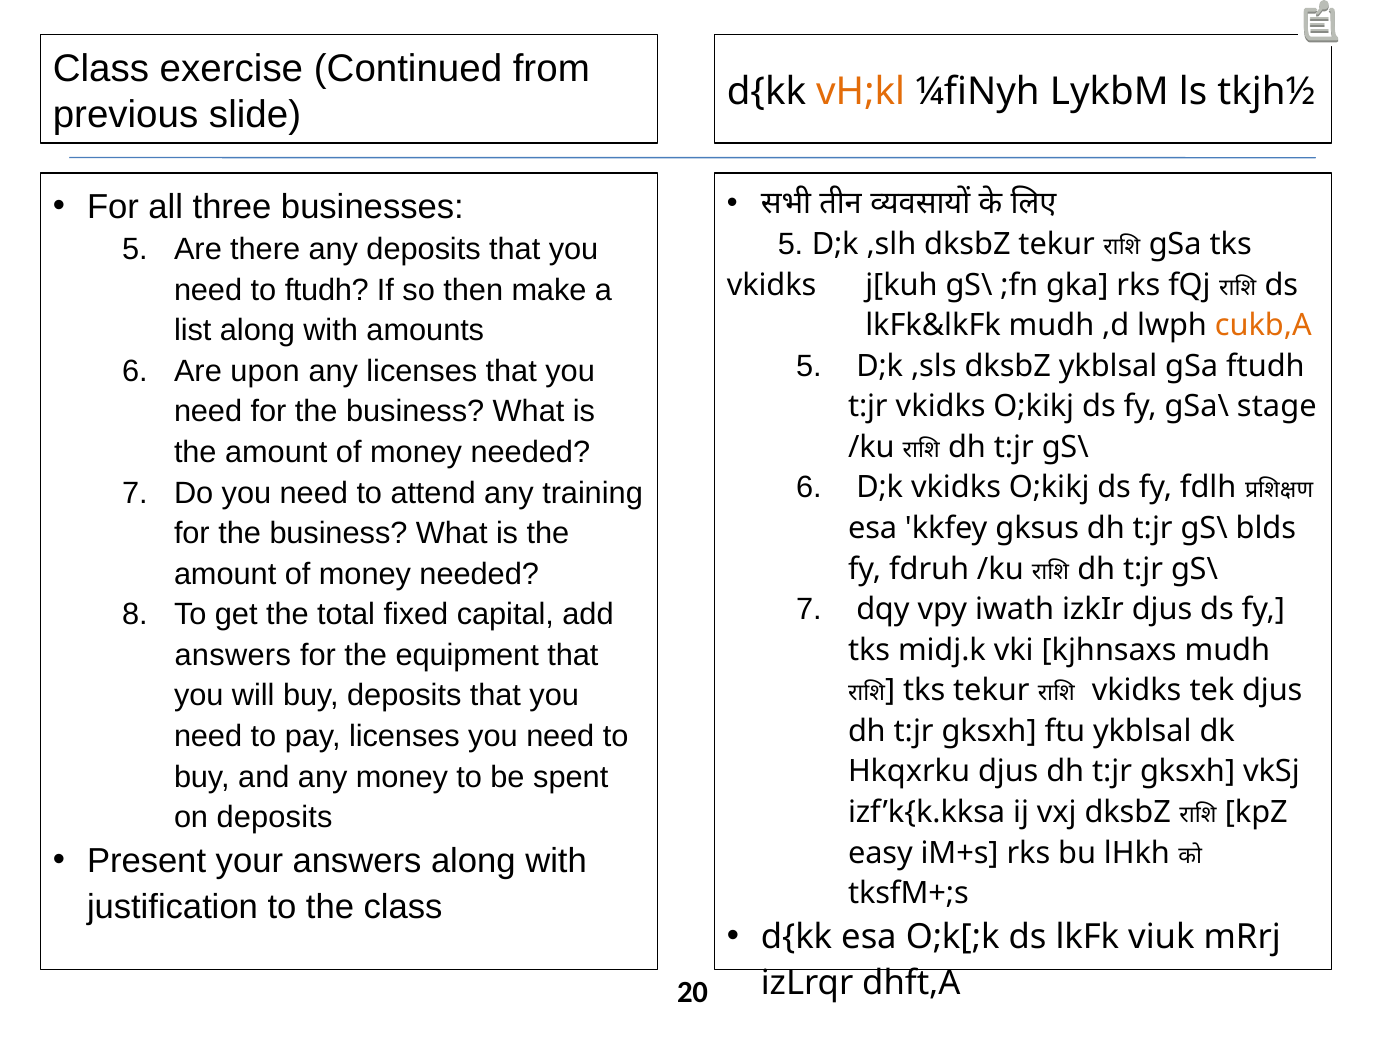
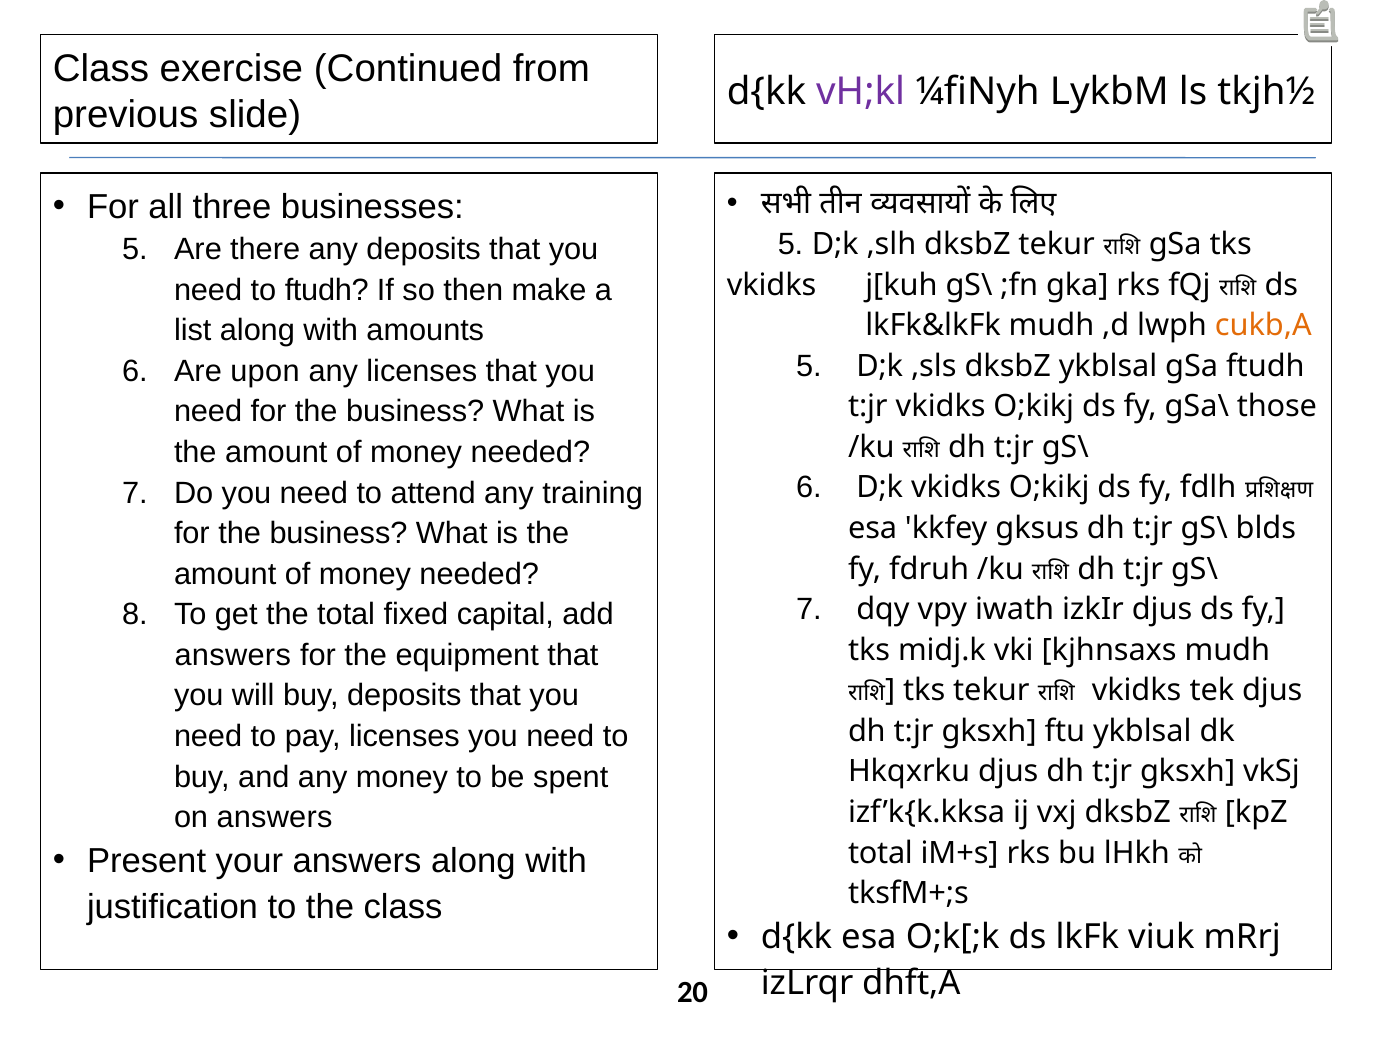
vH;kl colour: orange -> purple
stage: stage -> those
on deposits: deposits -> answers
easy at (880, 853): easy -> total
